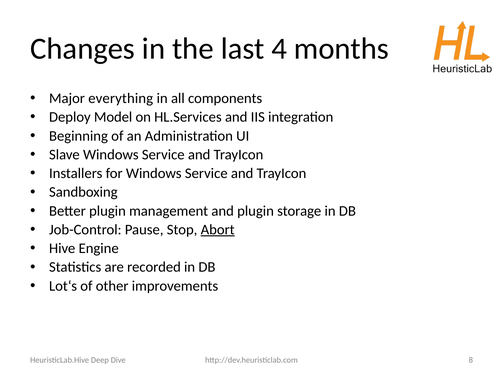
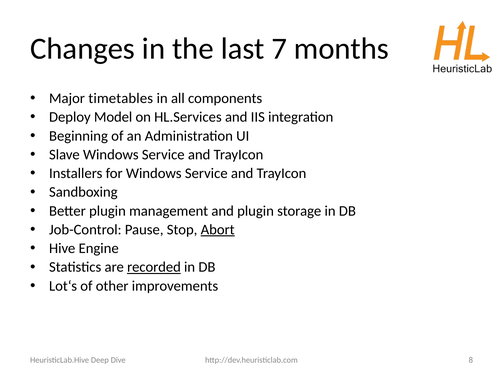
4: 4 -> 7
everything: everything -> timetables
recorded underline: none -> present
